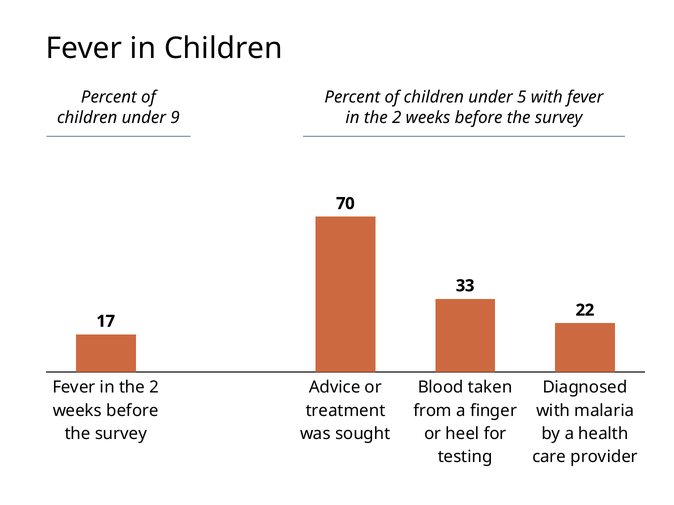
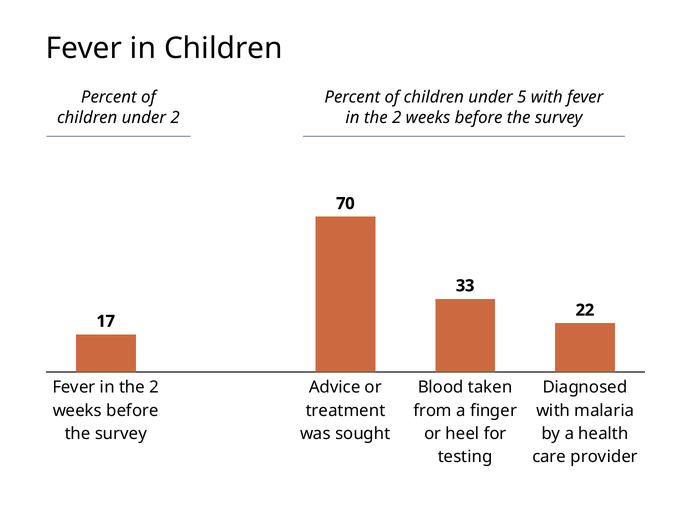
under 9: 9 -> 2
